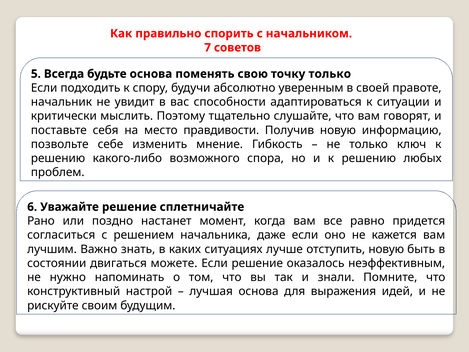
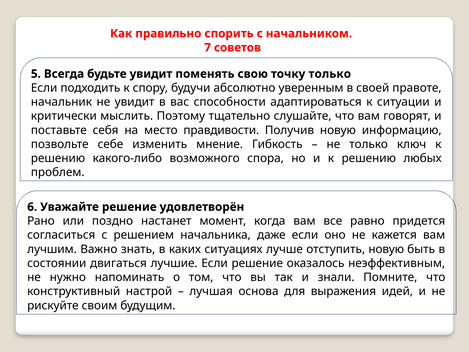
будьте основа: основа -> увидит
сплетничайте: сплетничайте -> удовлетворён
можете: можете -> лучшие
